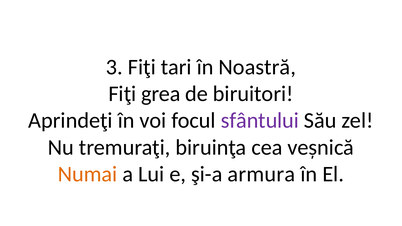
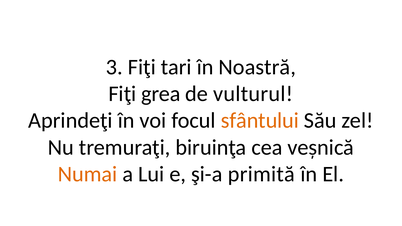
biruitori: biruitori -> vulturul
sfântului colour: purple -> orange
armura: armura -> primită
